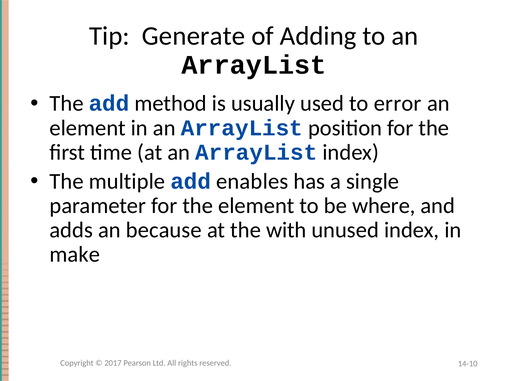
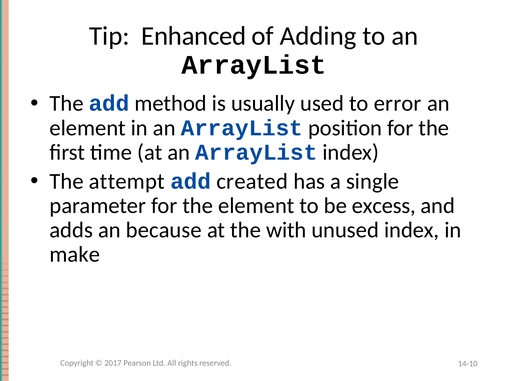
Generate: Generate -> Enhanced
multiple: multiple -> attempt
enables: enables -> created
where: where -> excess
